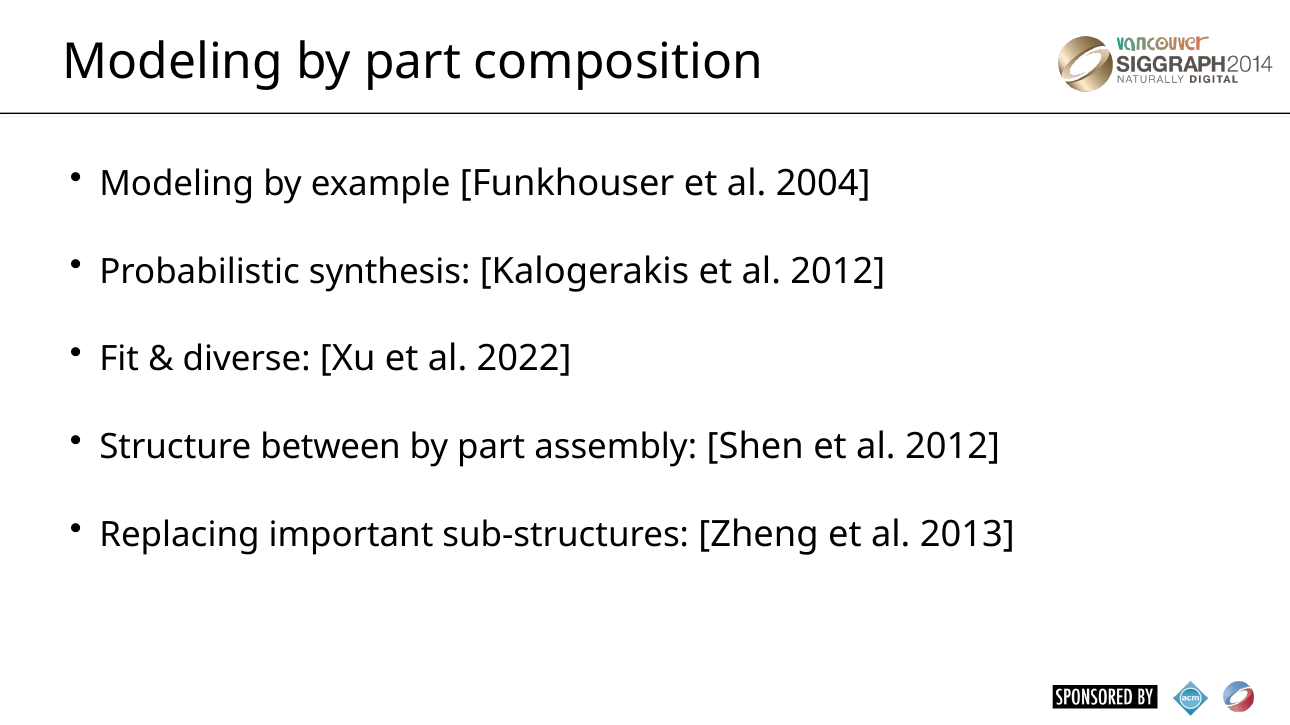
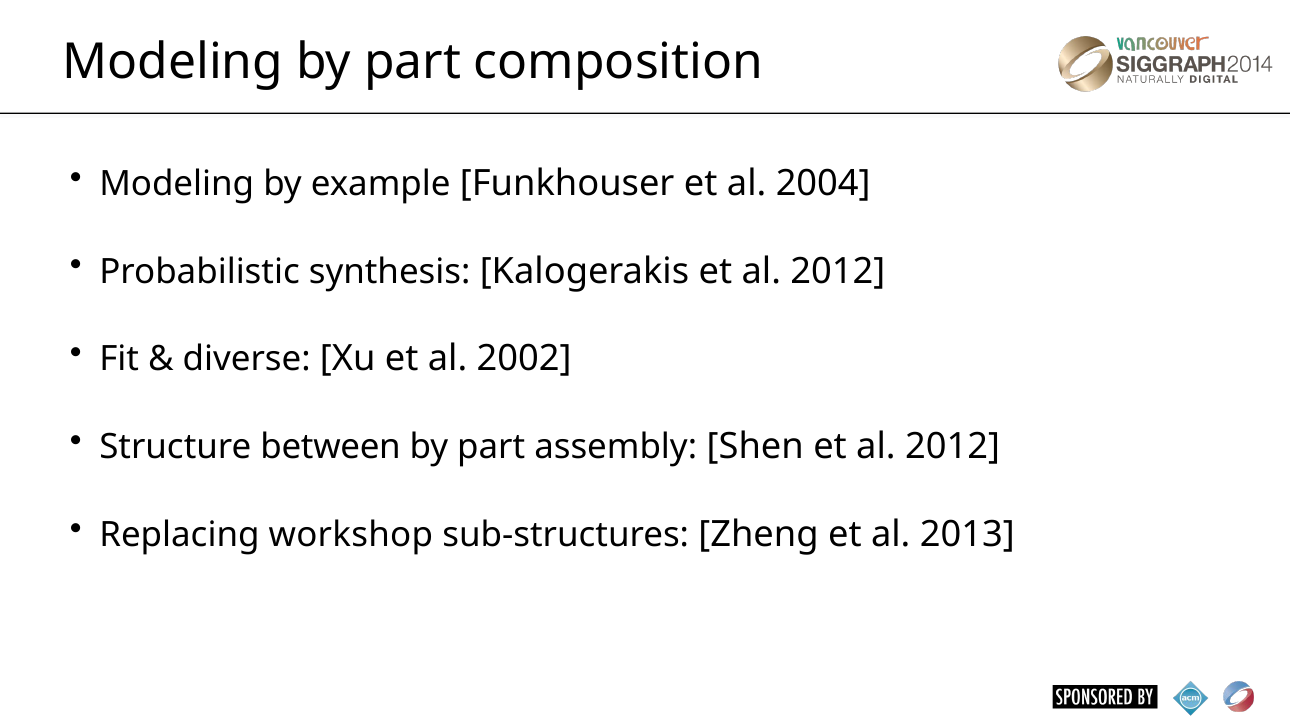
2022: 2022 -> 2002
important: important -> workshop
